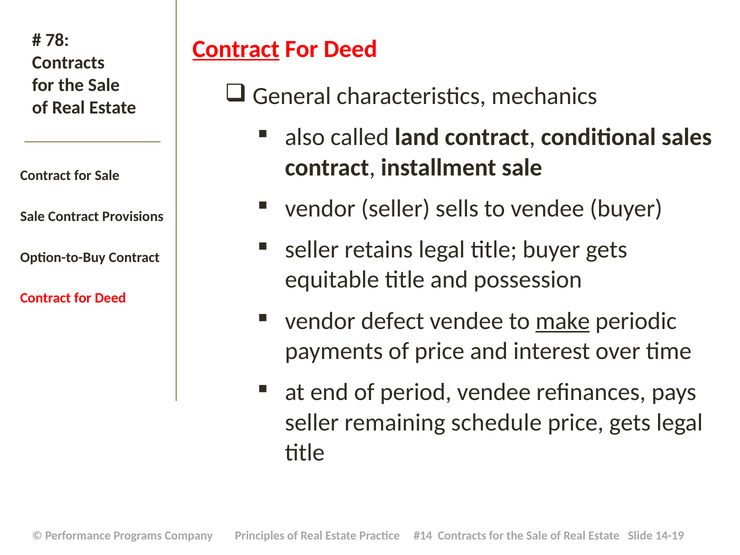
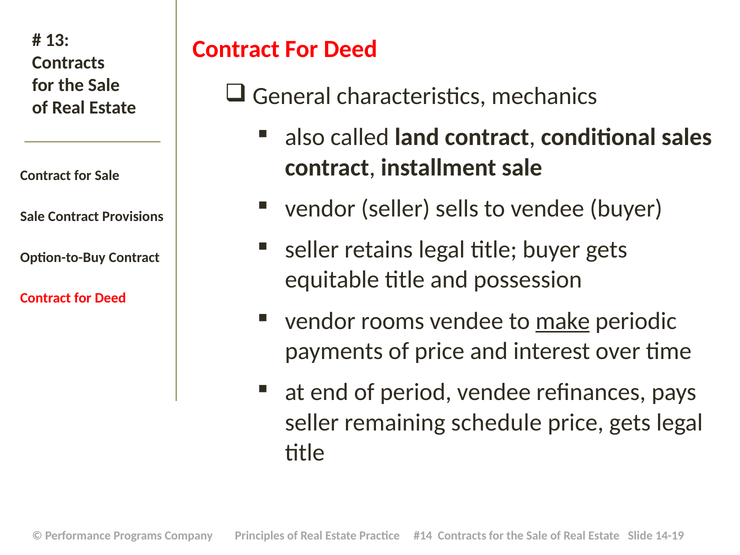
78: 78 -> 13
Contract at (236, 49) underline: present -> none
defect: defect -> rooms
